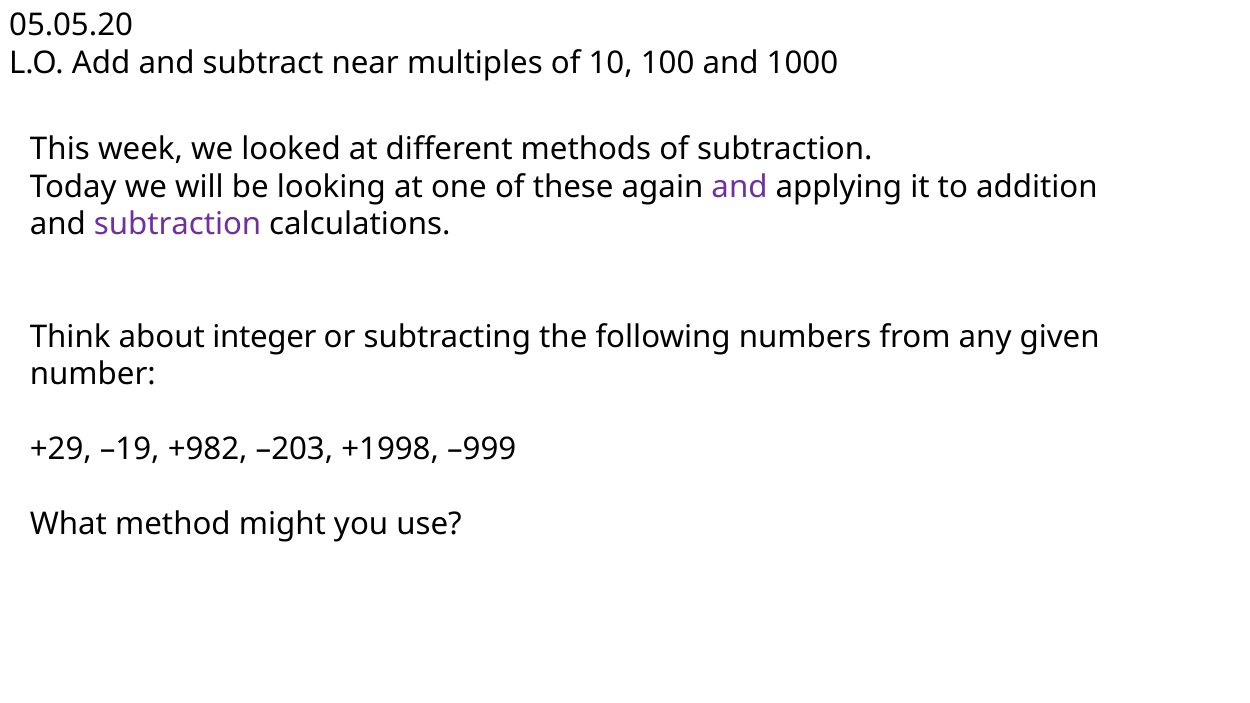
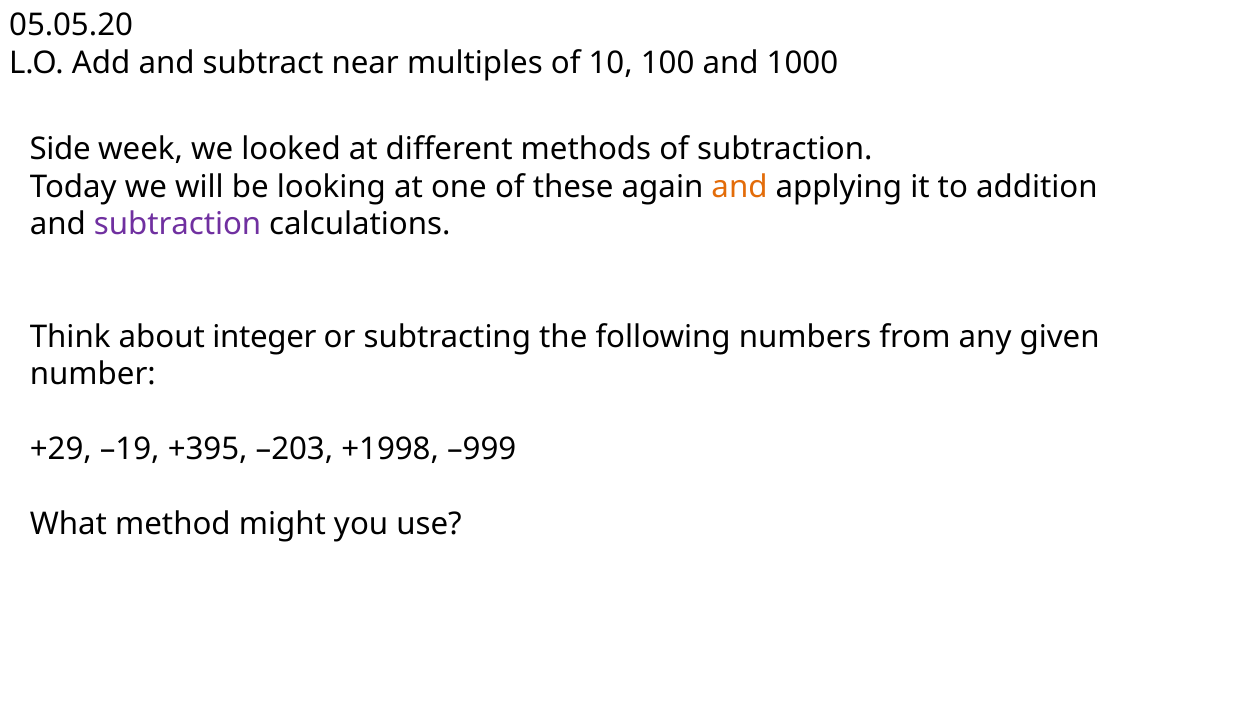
This: This -> Side
and at (740, 187) colour: purple -> orange
+982: +982 -> +395
